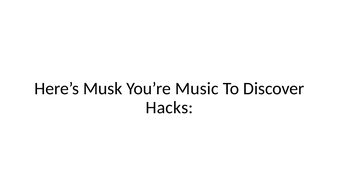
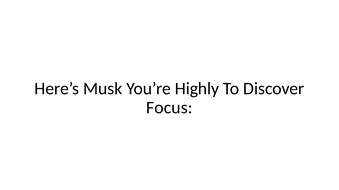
Music: Music -> Highly
Hacks: Hacks -> Focus
